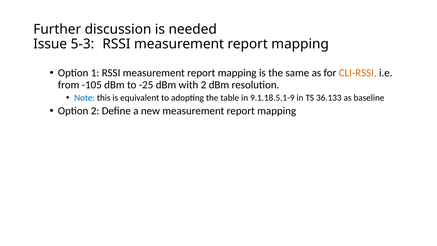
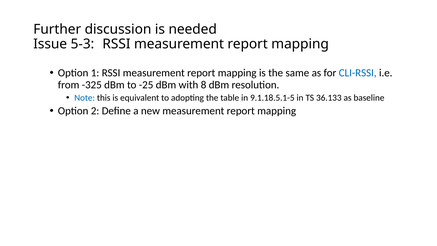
CLI-RSSI colour: orange -> blue
-105: -105 -> -325
with 2: 2 -> 8
9.1.18.5.1-9: 9.1.18.5.1-9 -> 9.1.18.5.1-5
